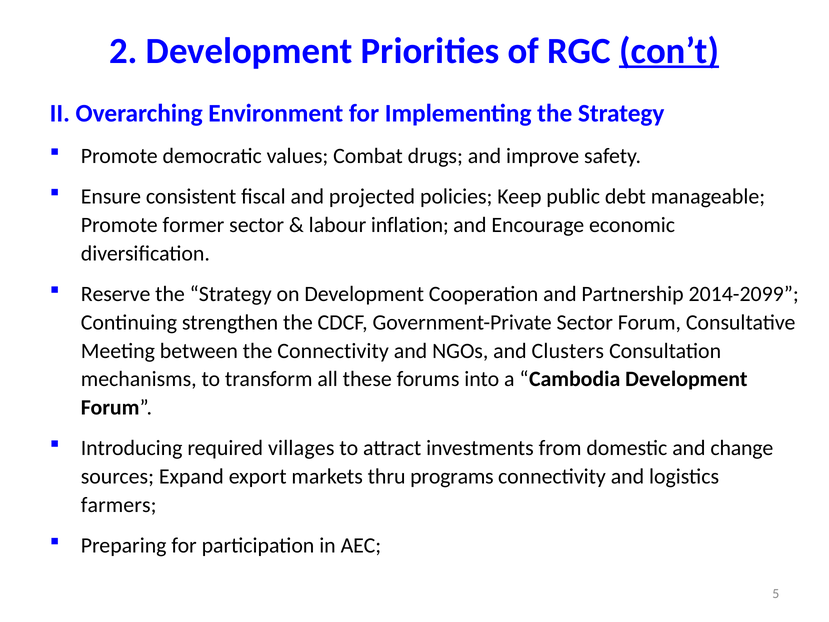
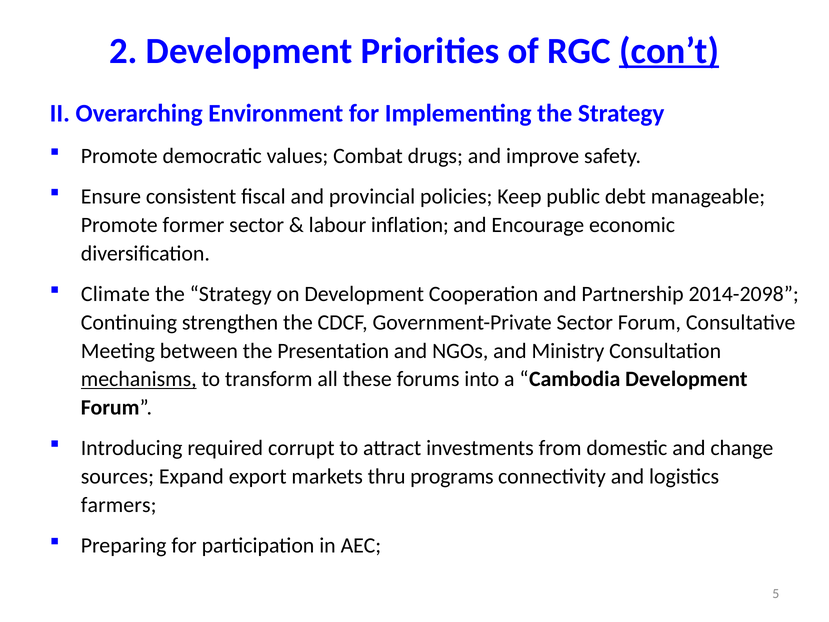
projected: projected -> provincial
Reserve: Reserve -> Climate
2014-2099: 2014-2099 -> 2014-2098
the Connectivity: Connectivity -> Presentation
Clusters: Clusters -> Ministry
mechanisms underline: none -> present
villages: villages -> corrupt
